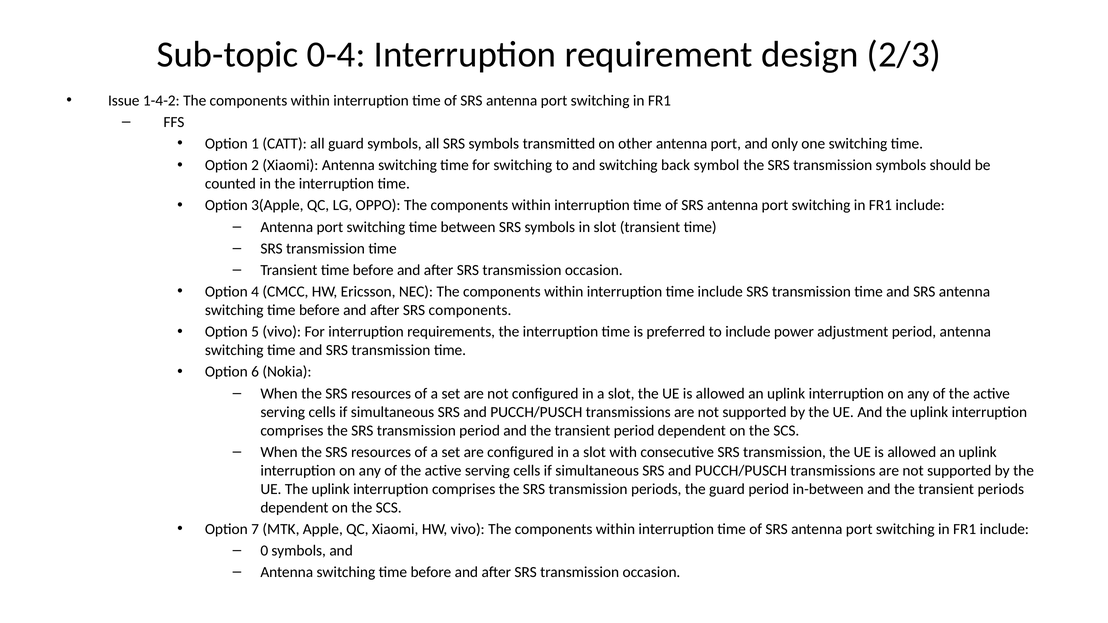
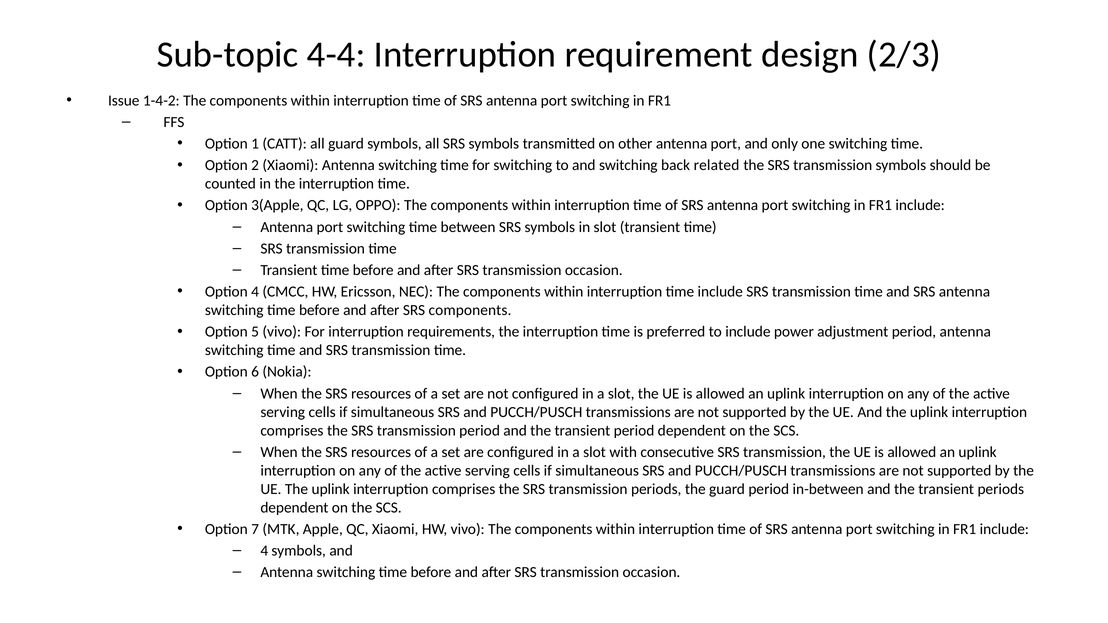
0-4: 0-4 -> 4-4
symbol: symbol -> related
0 at (264, 551): 0 -> 4
